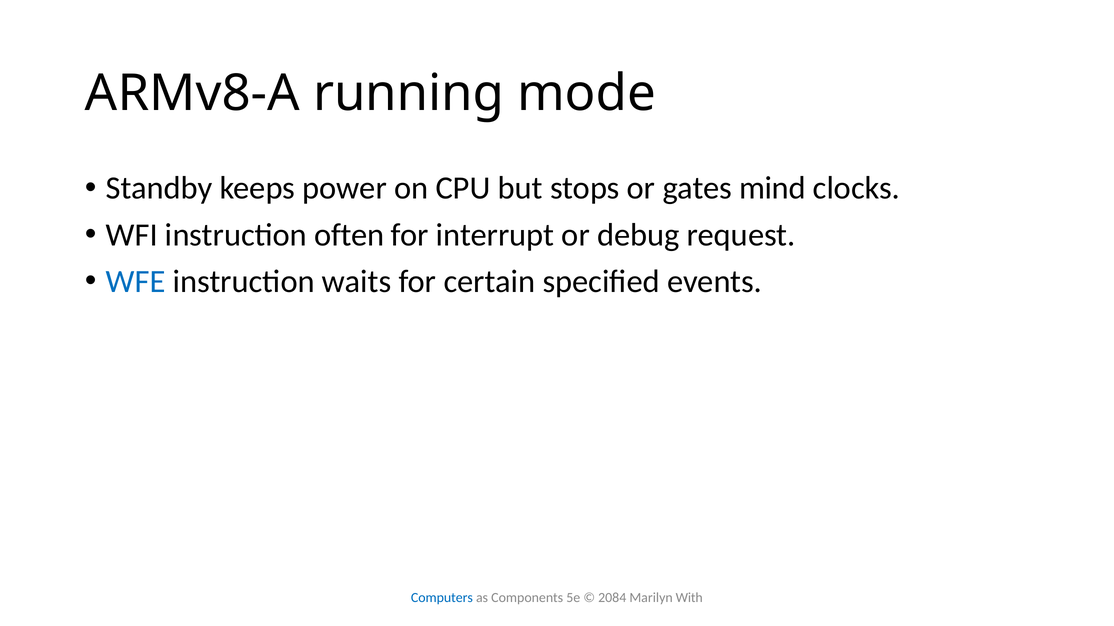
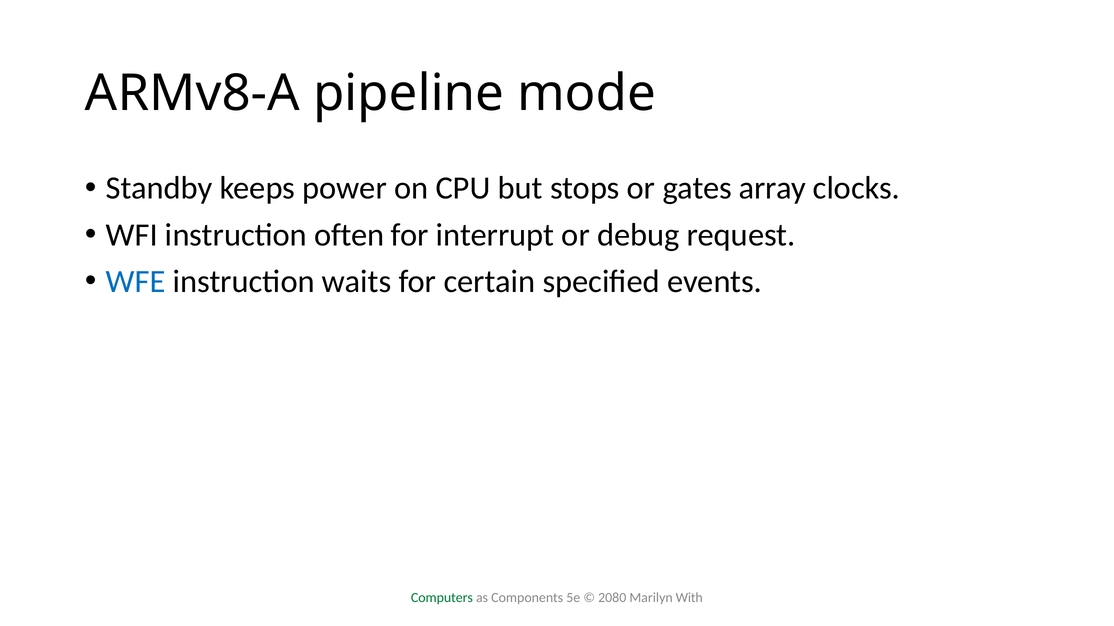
running: running -> pipeline
mind: mind -> array
Computers colour: blue -> green
2084: 2084 -> 2080
